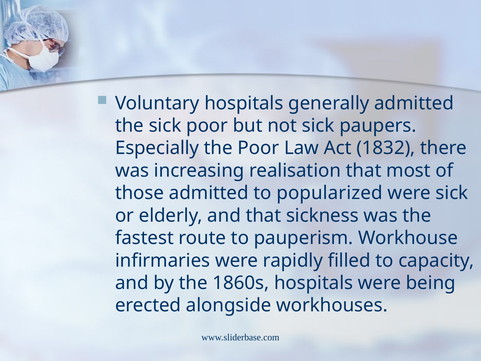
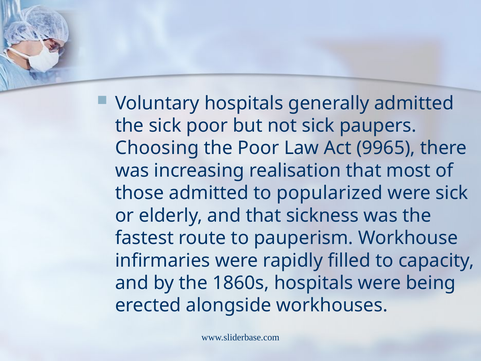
Especially: Especially -> Choosing
1832: 1832 -> 9965
